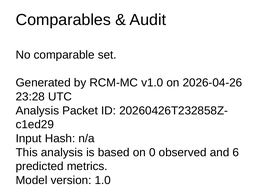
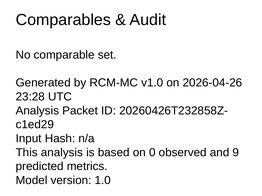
6: 6 -> 9
